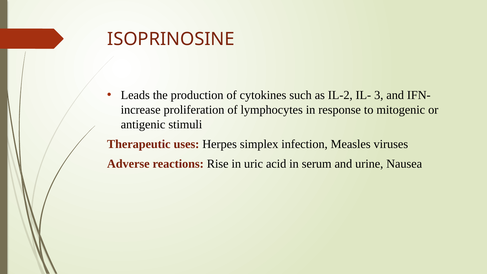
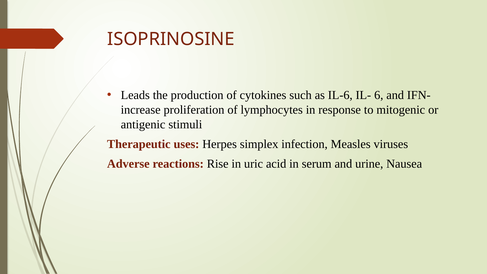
IL-2: IL-2 -> IL-6
3: 3 -> 6
